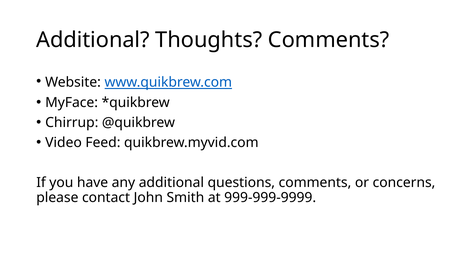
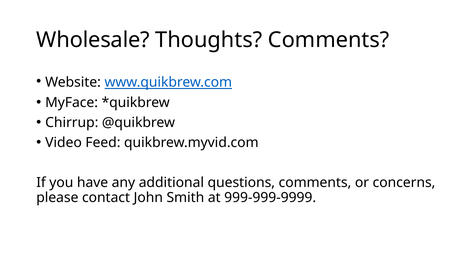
Additional at (93, 40): Additional -> Wholesale
